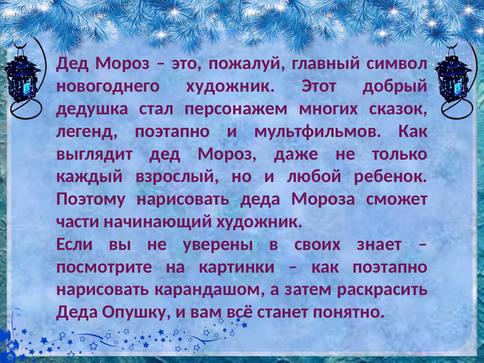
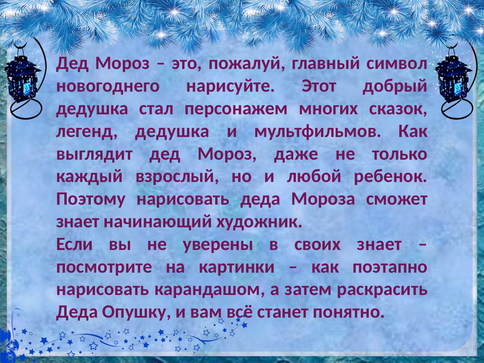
новогоднего художник: художник -> нарисуйте
легенд поэтапно: поэтапно -> дедушка
части at (78, 221): части -> знает
